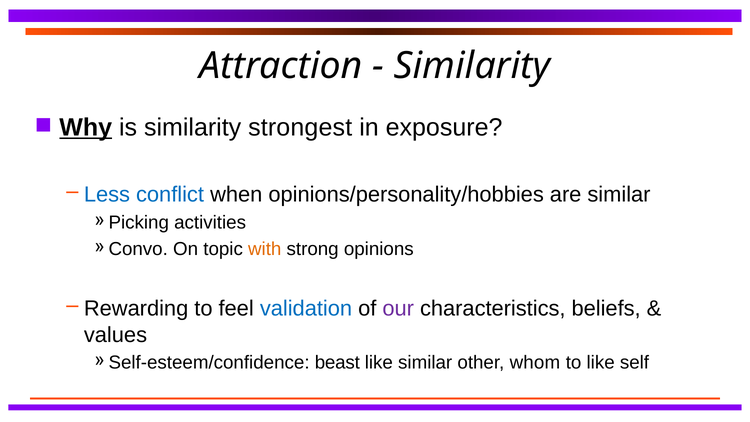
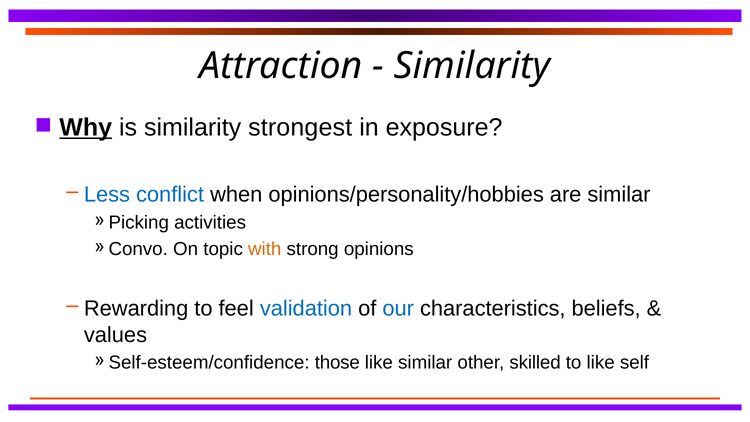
our colour: purple -> blue
beast: beast -> those
whom: whom -> skilled
